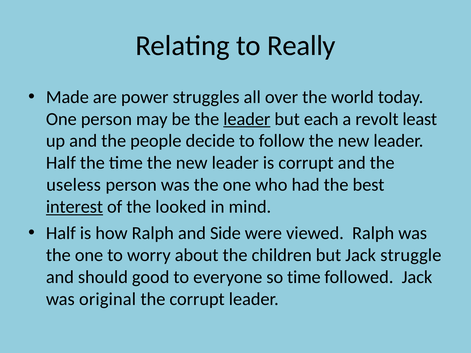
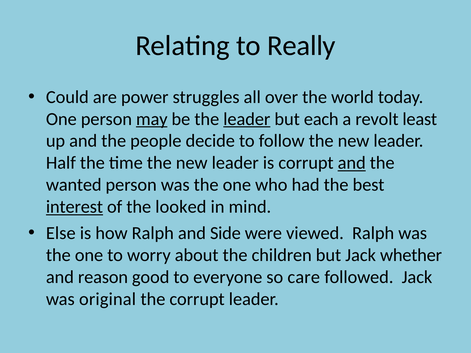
Made: Made -> Could
may underline: none -> present
and at (352, 163) underline: none -> present
useless: useless -> wanted
Half at (61, 233): Half -> Else
struggle: struggle -> whether
should: should -> reason
so time: time -> care
